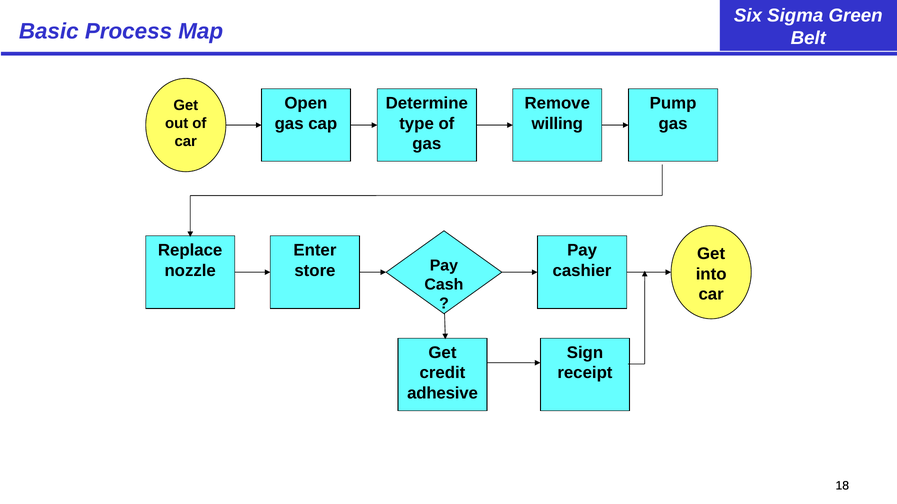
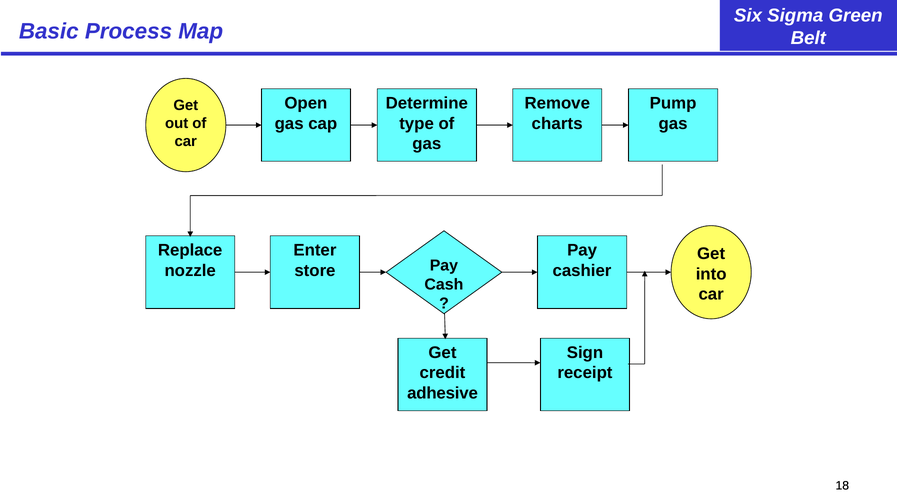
willing: willing -> charts
